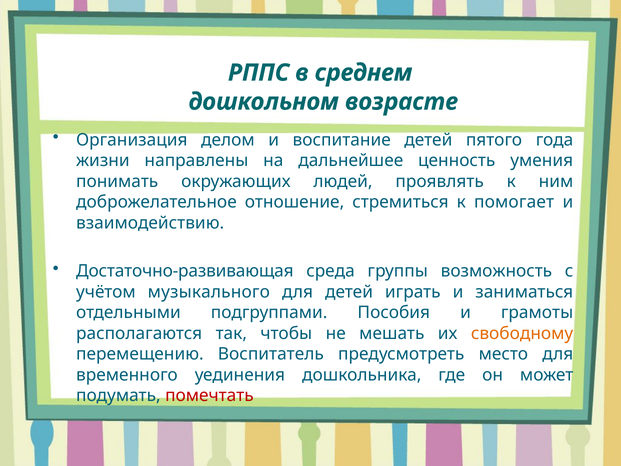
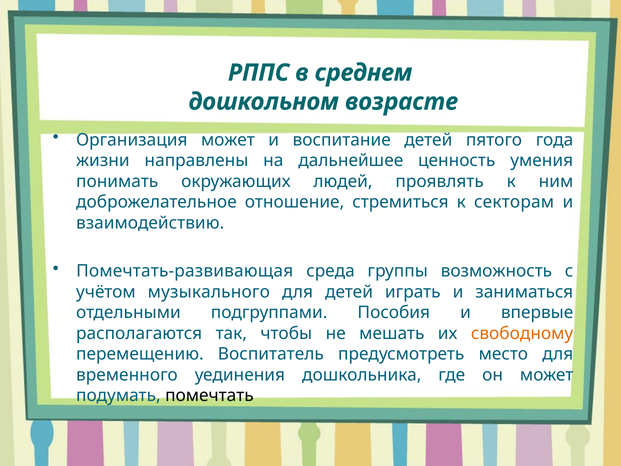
Организация делом: делом -> может
помогает: помогает -> секторам
Достаточно-развивающая: Достаточно-развивающая -> Помечтать-развивающая
грамоты: грамоты -> впервые
помечтать colour: red -> black
